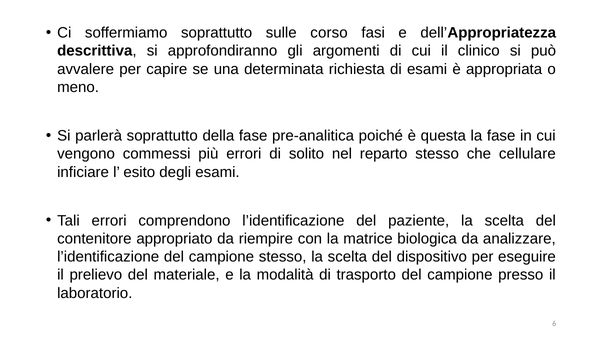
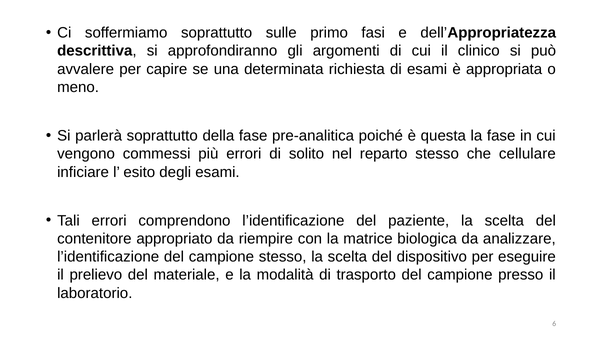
corso: corso -> primo
